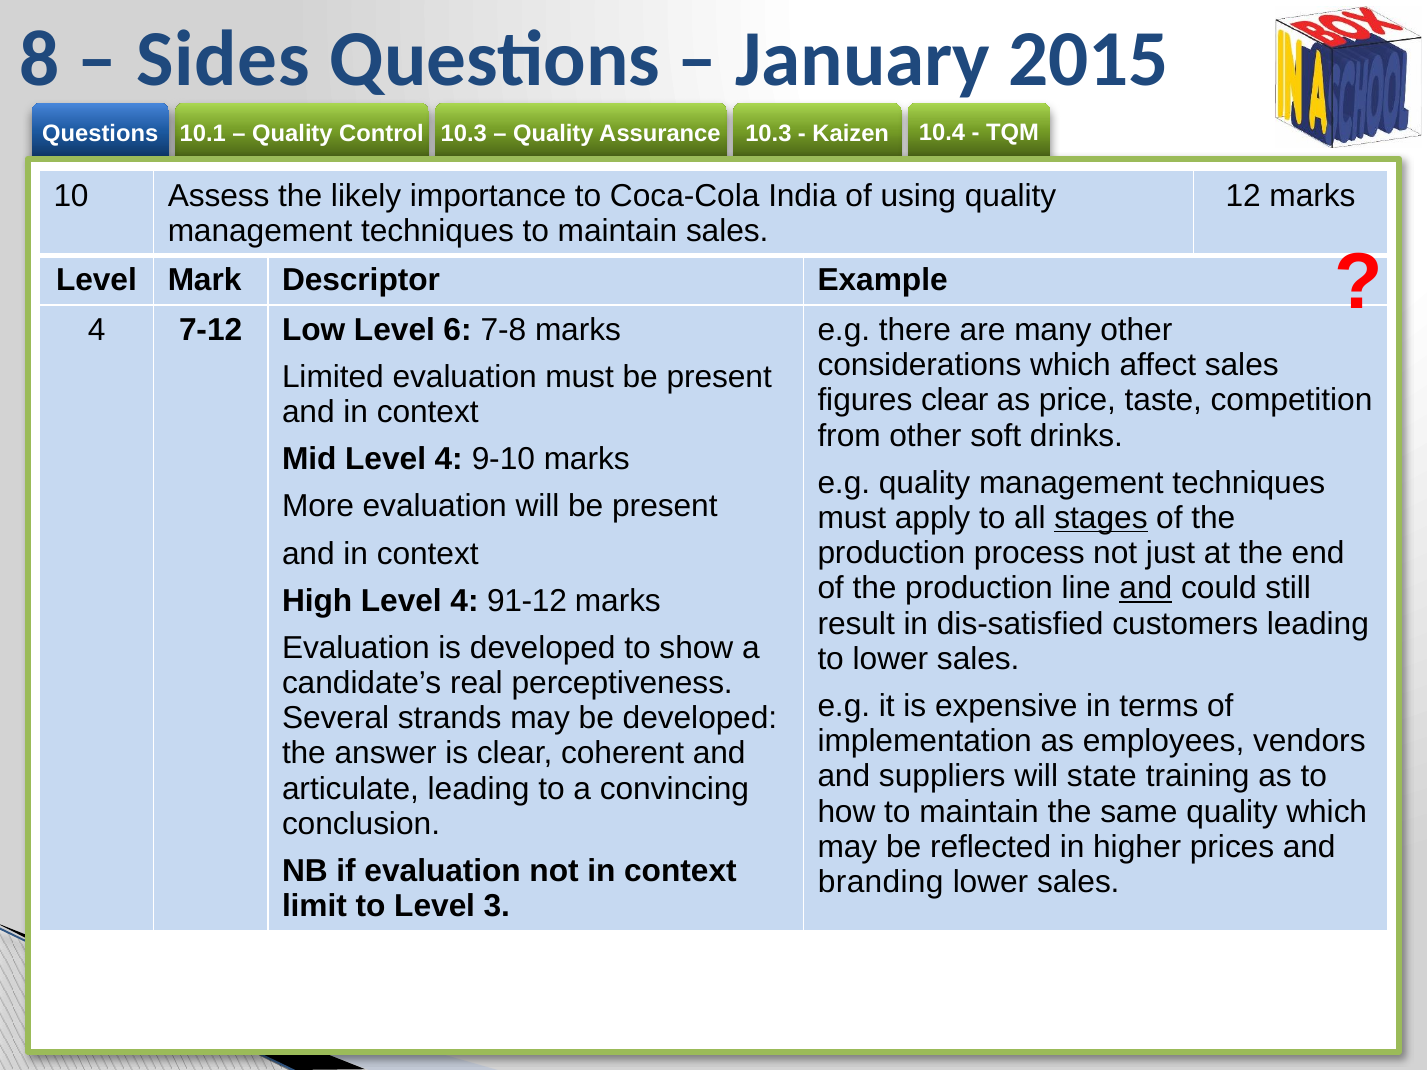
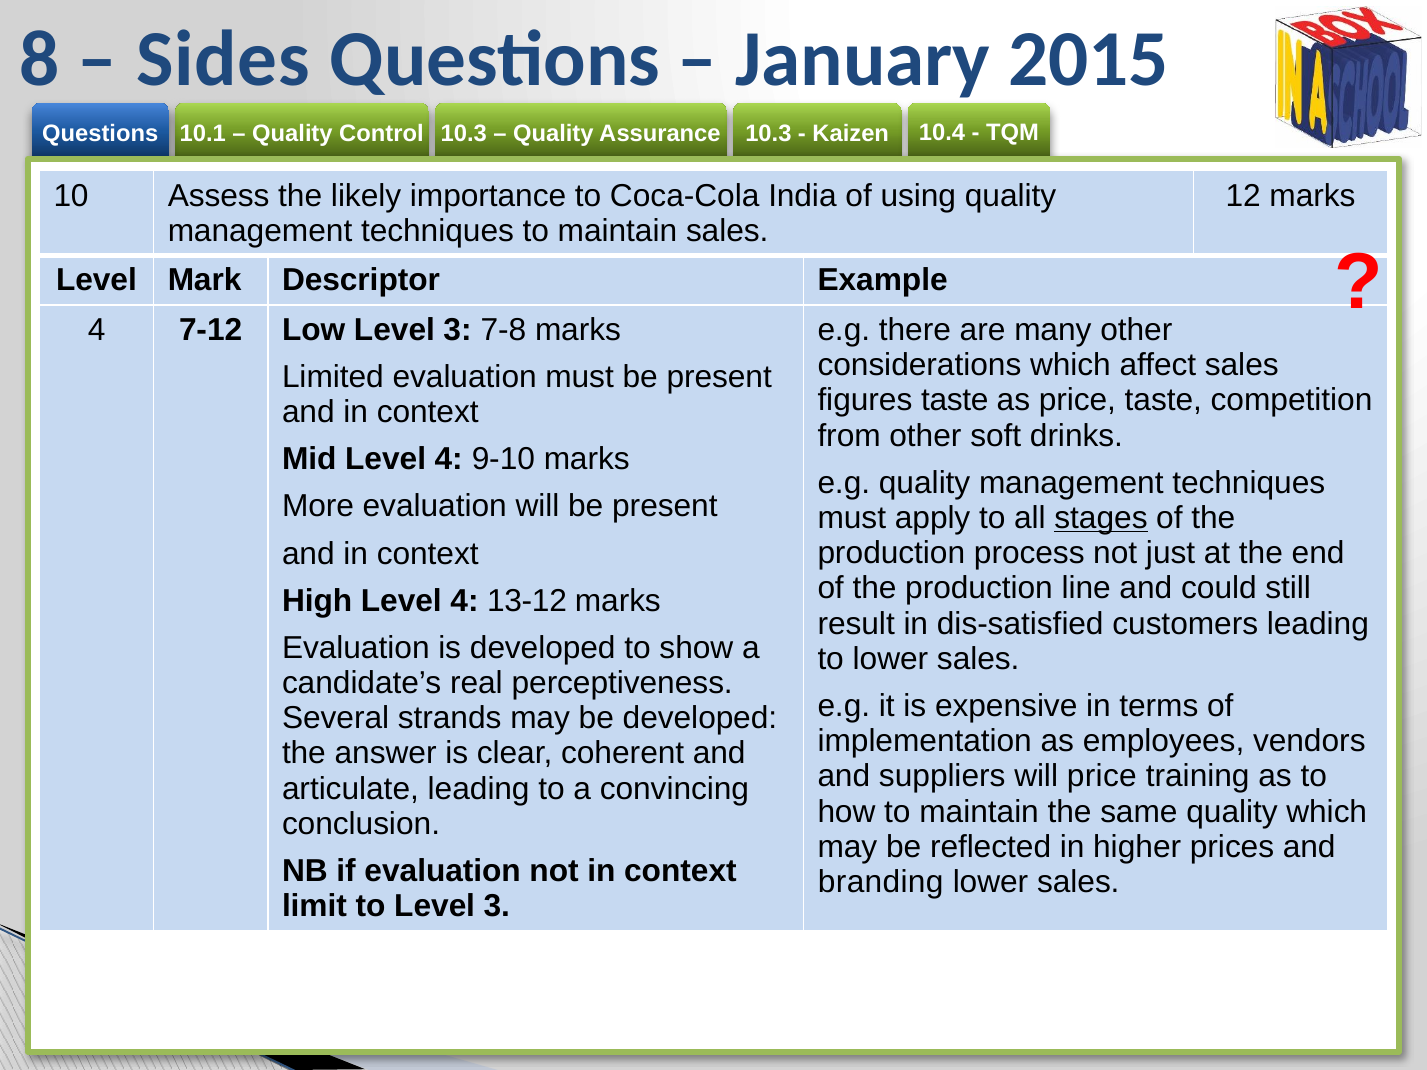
Low Level 6: 6 -> 3
figures clear: clear -> taste
and at (1146, 588) underline: present -> none
91-12: 91-12 -> 13-12
will state: state -> price
